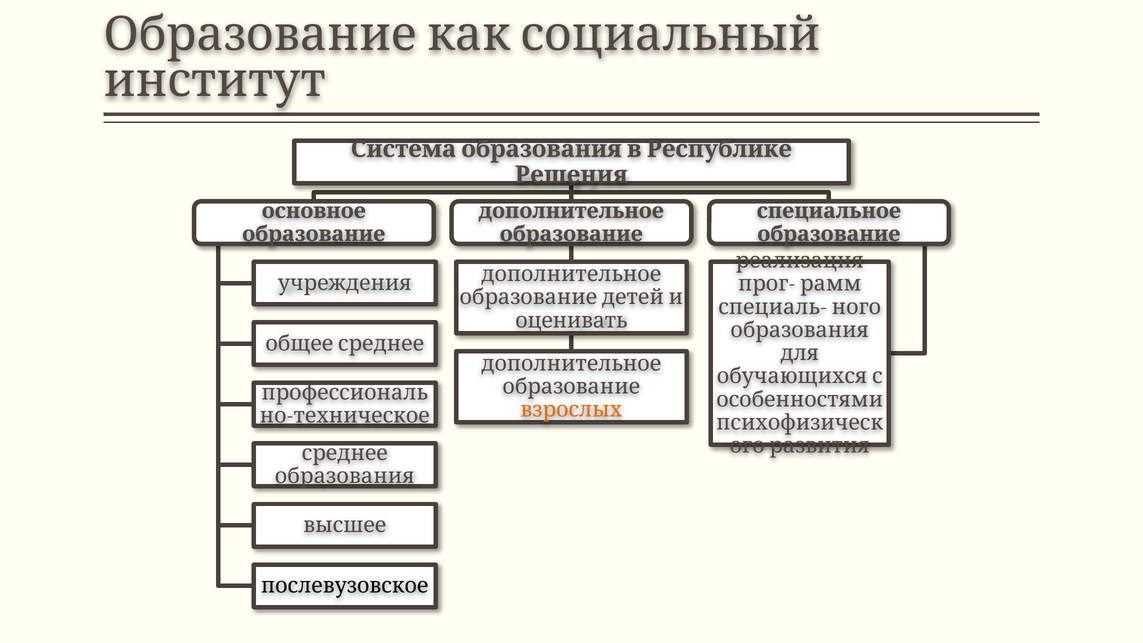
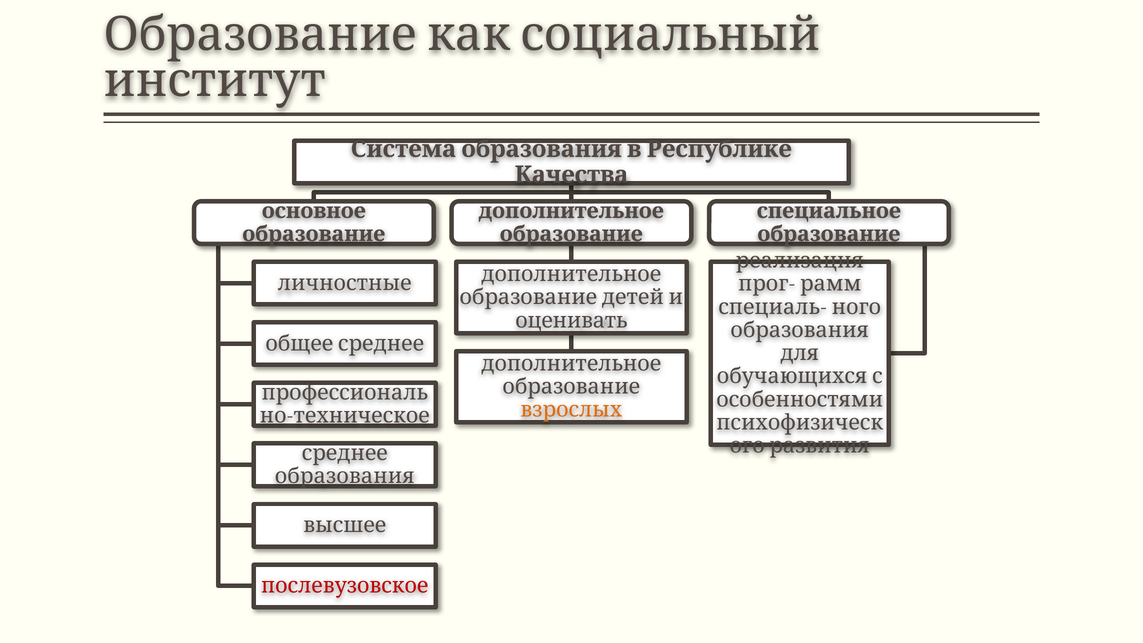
Решения: Решения -> Качества
учреждения: учреждения -> личностные
послевузовское colour: black -> red
